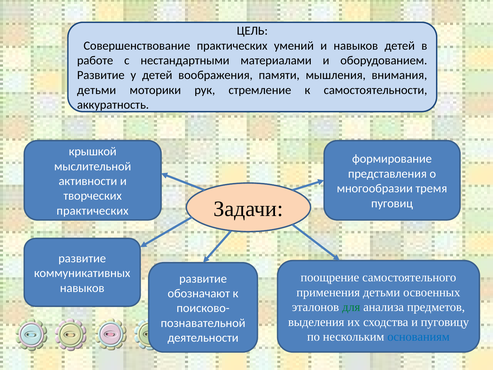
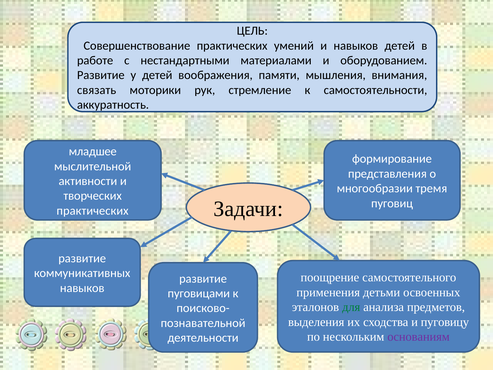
детьми at (97, 90): детьми -> связать
крышкой: крышкой -> младшее
обозначают: обозначают -> пуговицами
основаниям colour: blue -> purple
